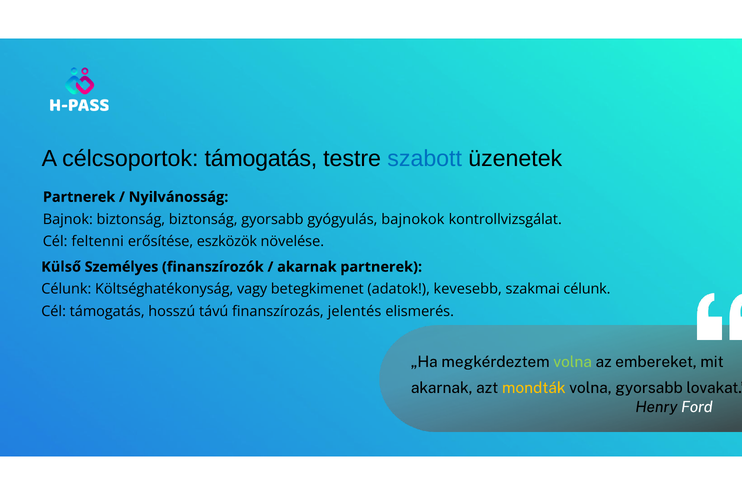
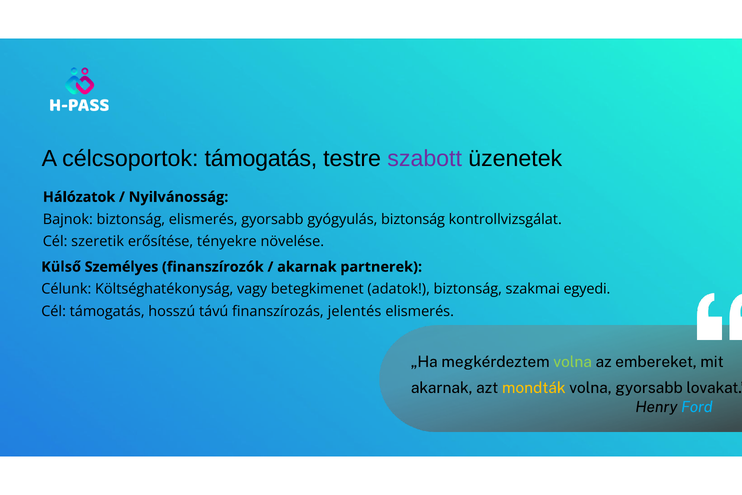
szabott colour: blue -> purple
Partnerek at (79, 197): Partnerek -> Hálózatok
biztonság biztonság: biztonság -> elismerés
gyógyulás bajnokok: bajnokok -> biztonság
feltenni: feltenni -> szeretik
eszközök: eszközök -> tényekre
adatok kevesebb: kevesebb -> biztonság
szakmai célunk: célunk -> egyedi
Ford colour: white -> light blue
